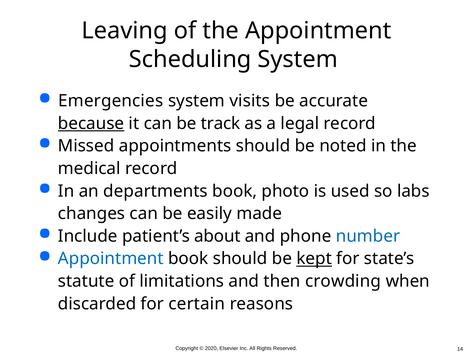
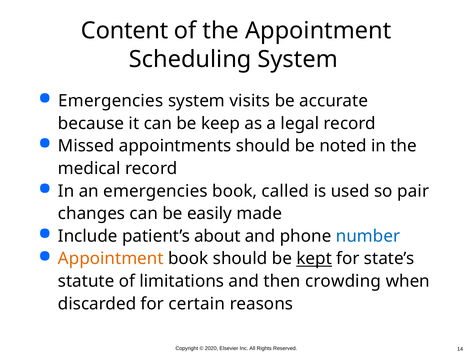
Leaving: Leaving -> Content
because underline: present -> none
track: track -> keep
an departments: departments -> emergencies
photo: photo -> called
labs: labs -> pair
Appointment at (111, 258) colour: blue -> orange
